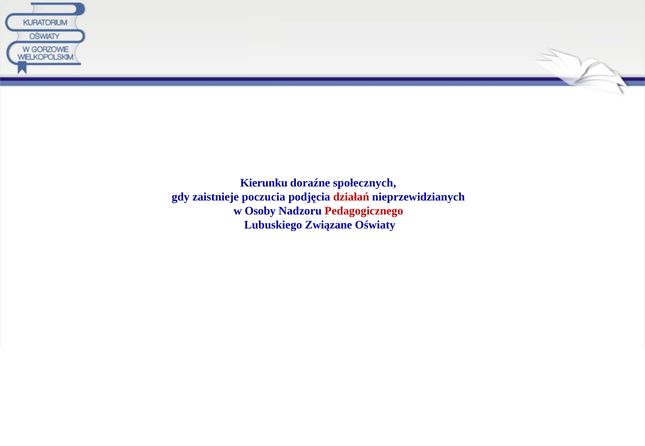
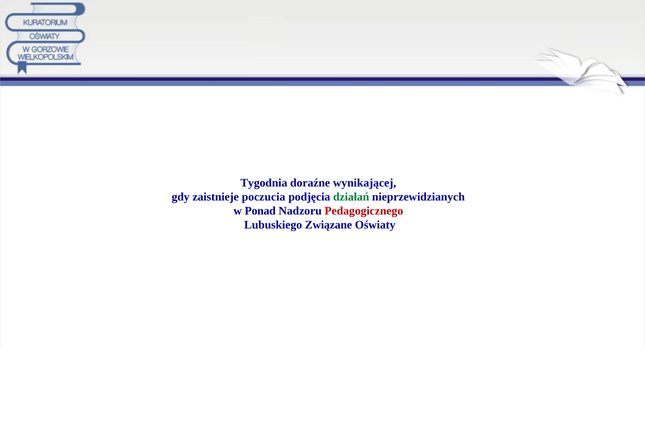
Kierunku: Kierunku -> Tygodnia
społecznych: społecznych -> wynikającej
działań colour: red -> green
Osoby: Osoby -> Ponad
